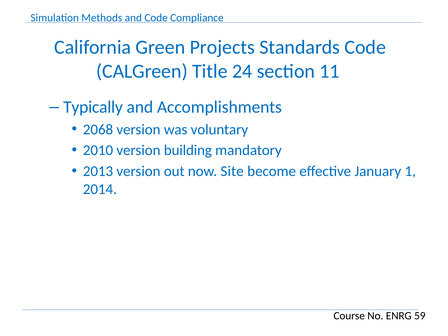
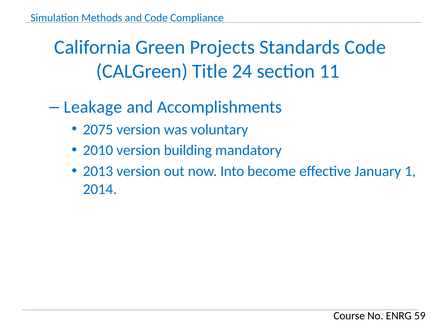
Typically: Typically -> Leakage
2068: 2068 -> 2075
Site: Site -> Into
